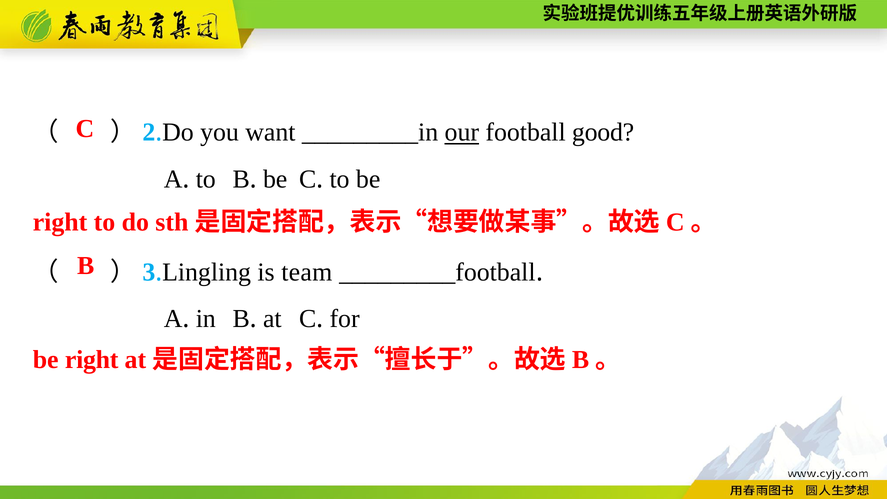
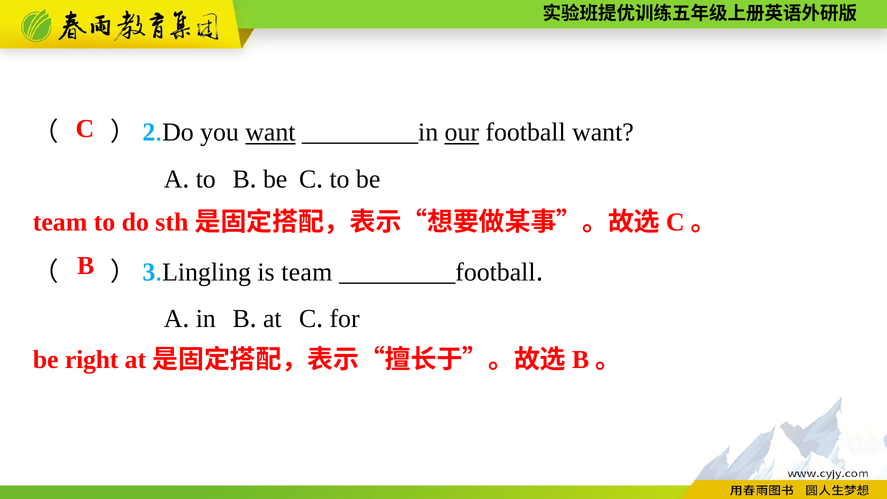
want at (270, 132) underline: none -> present
football good: good -> want
right at (60, 222): right -> team
